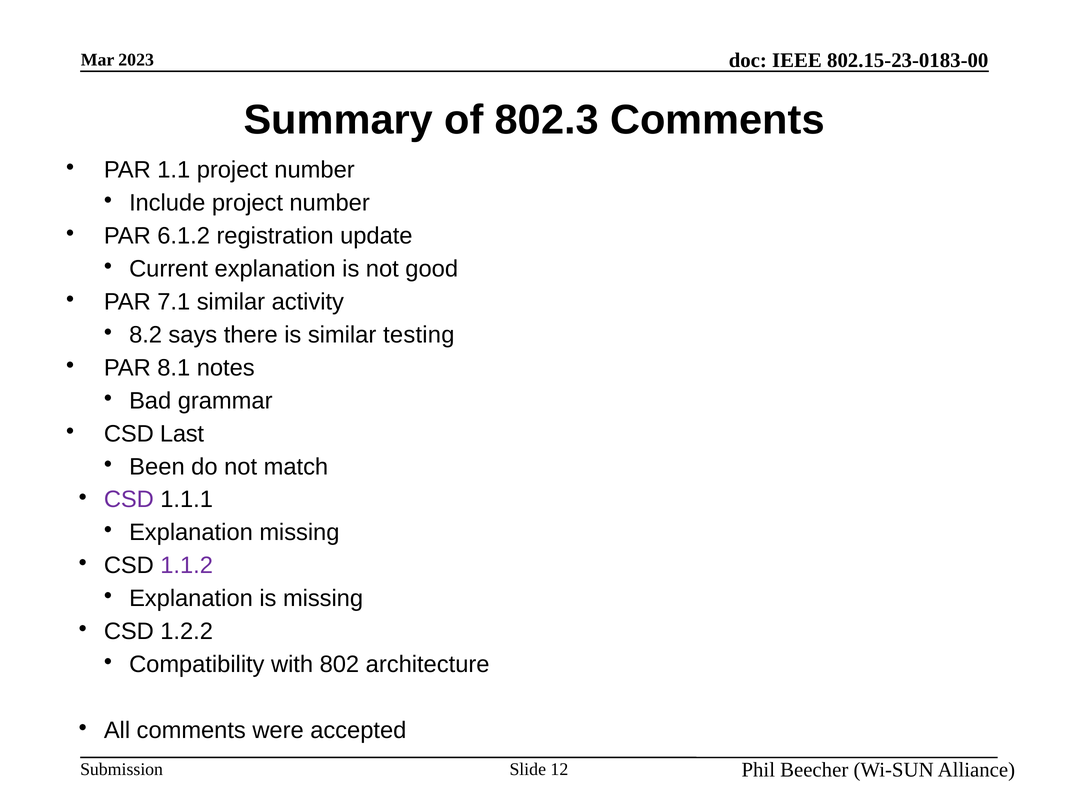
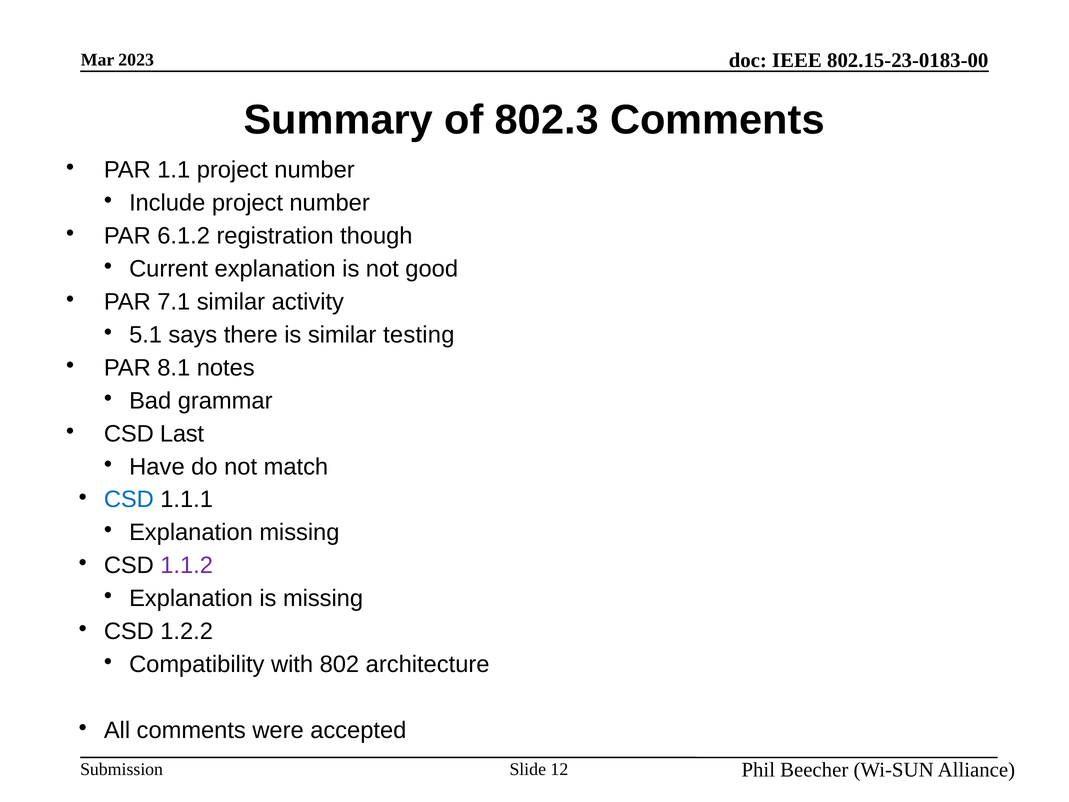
update: update -> though
8.2: 8.2 -> 5.1
Been: Been -> Have
CSD at (129, 499) colour: purple -> blue
